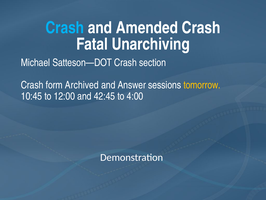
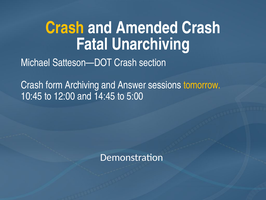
Crash at (65, 28) colour: light blue -> yellow
Archived: Archived -> Archiving
42:45: 42:45 -> 14:45
4:00: 4:00 -> 5:00
